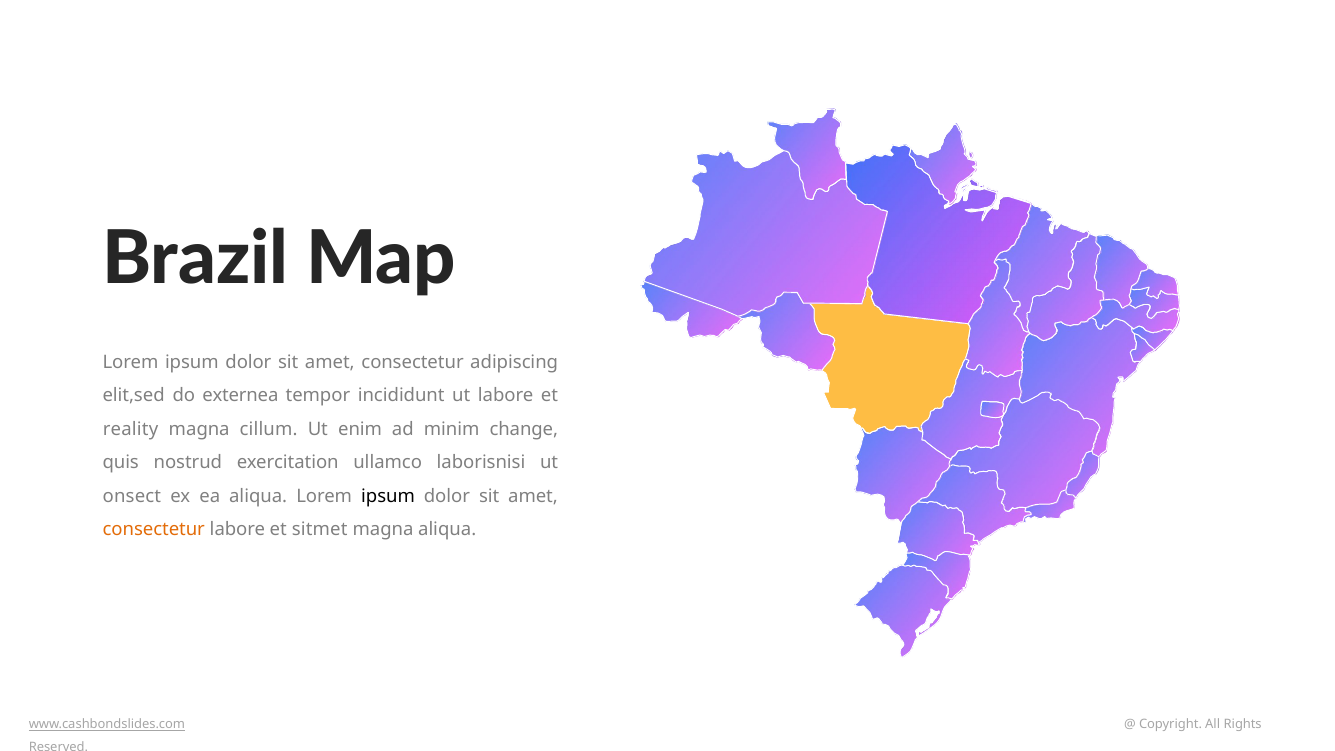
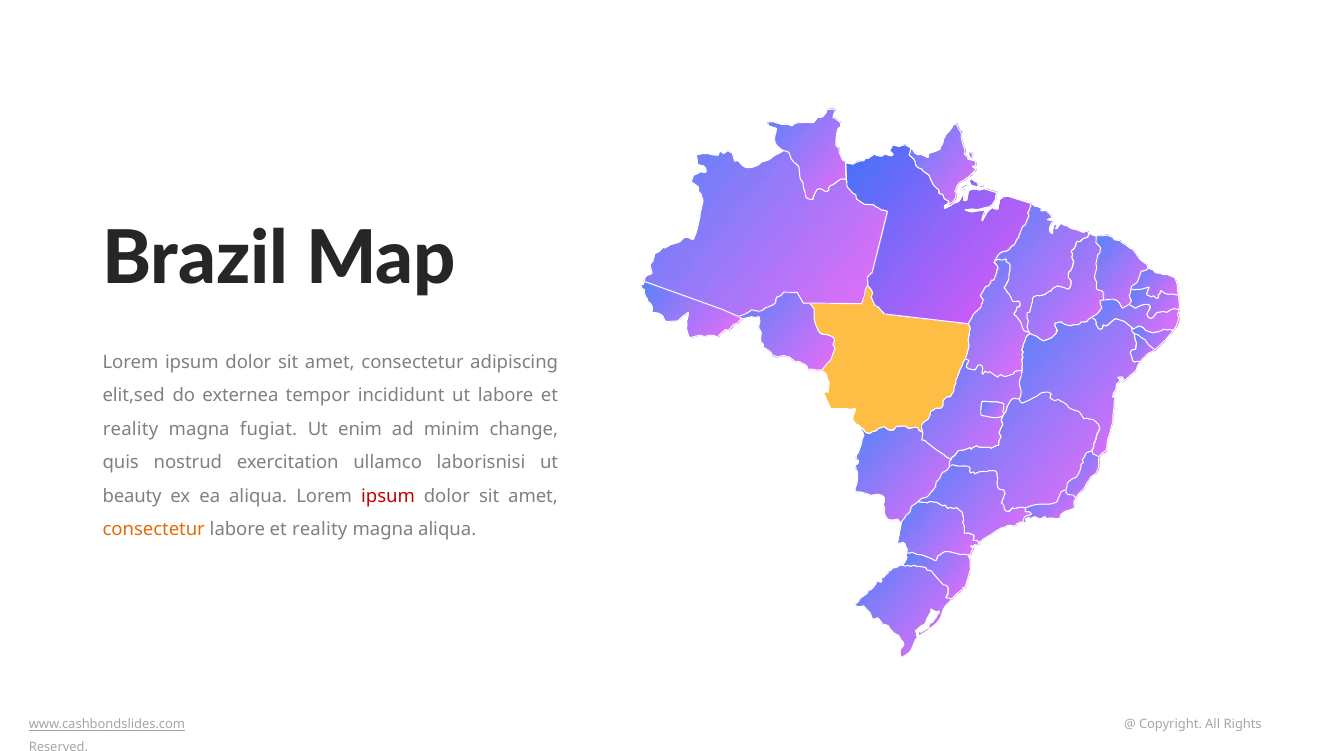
cillum: cillum -> fugiat
onsect: onsect -> beauty
ipsum at (388, 496) colour: black -> red
sitmet at (320, 529): sitmet -> reality
